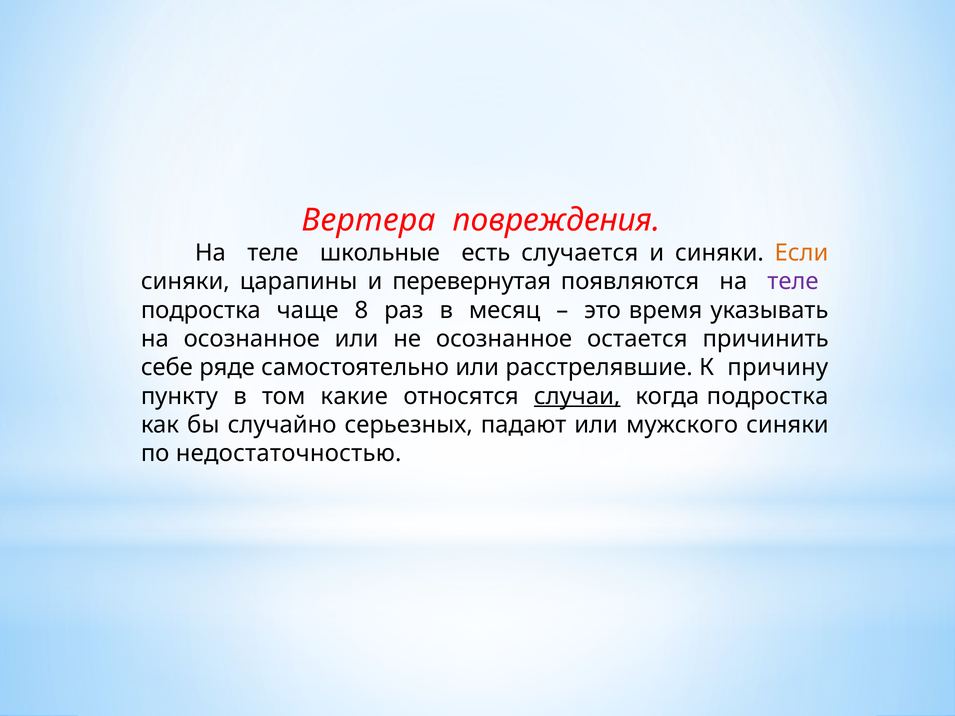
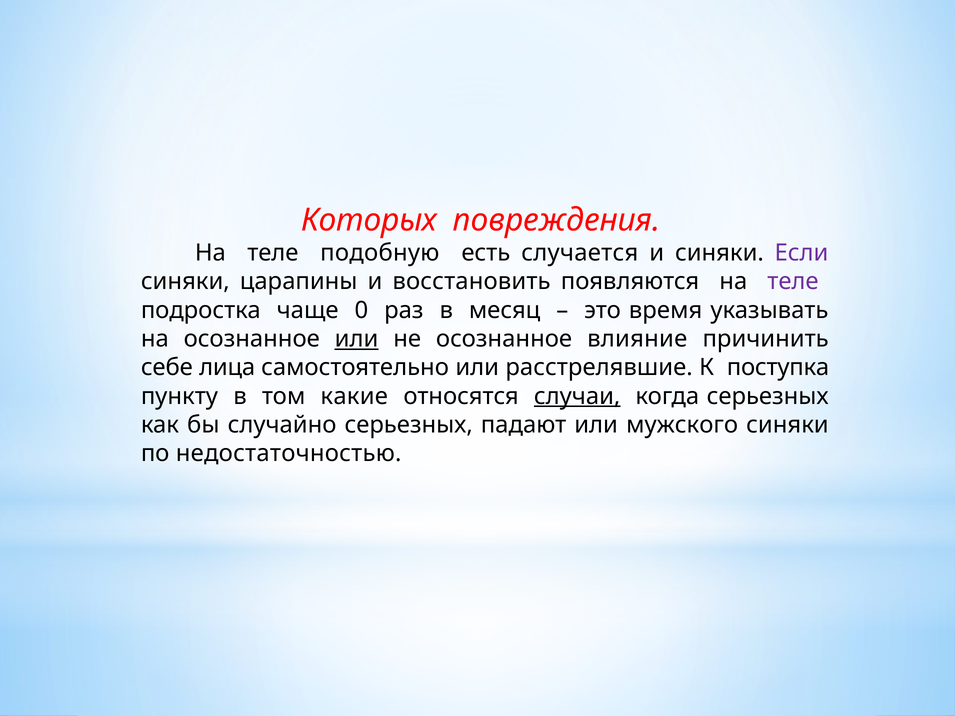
Вертера: Вертера -> Которых
школьные: школьные -> подобную
Если colour: orange -> purple
перевернутая: перевернутая -> восстановить
8: 8 -> 0
или at (357, 339) underline: none -> present
остается: остается -> влияние
ряде: ряде -> лица
причину: причину -> поступка
когда подростка: подростка -> серьезных
